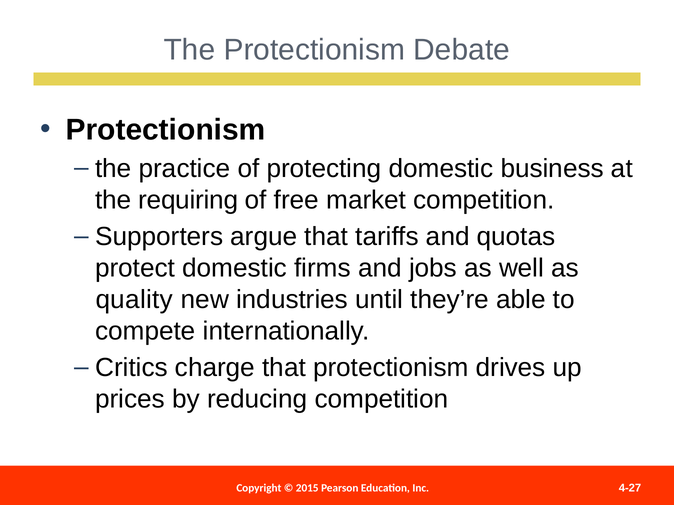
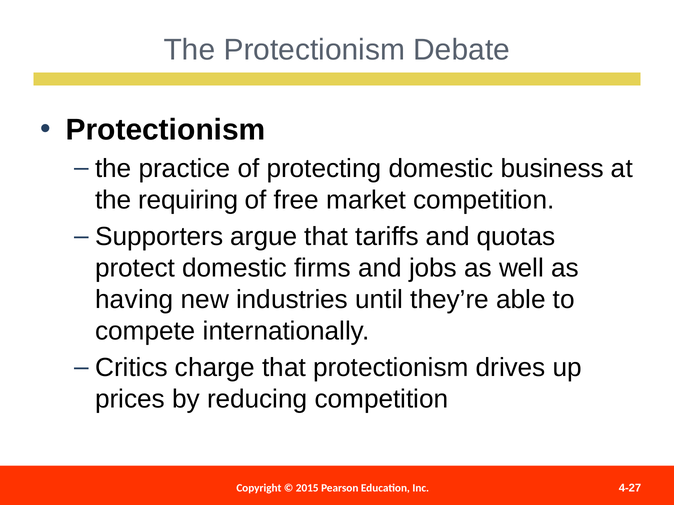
quality: quality -> having
